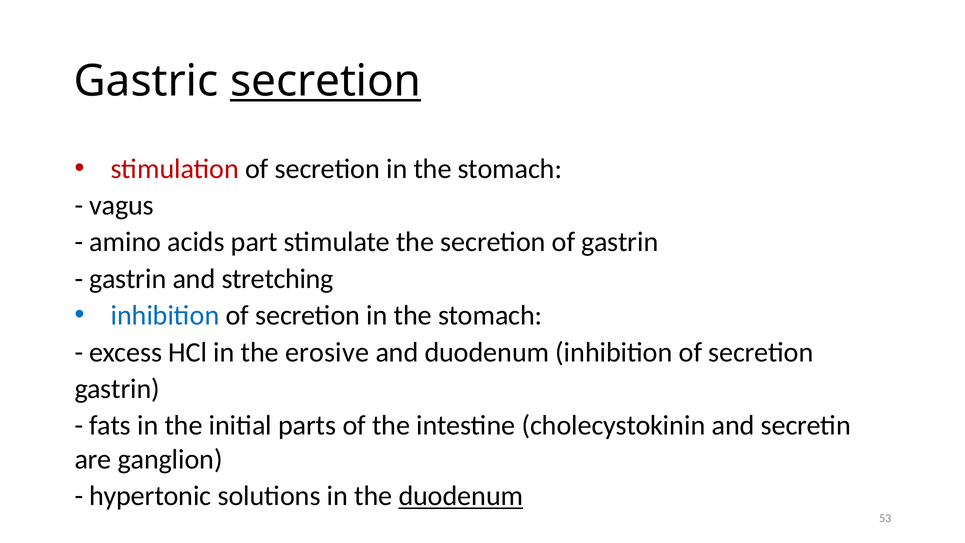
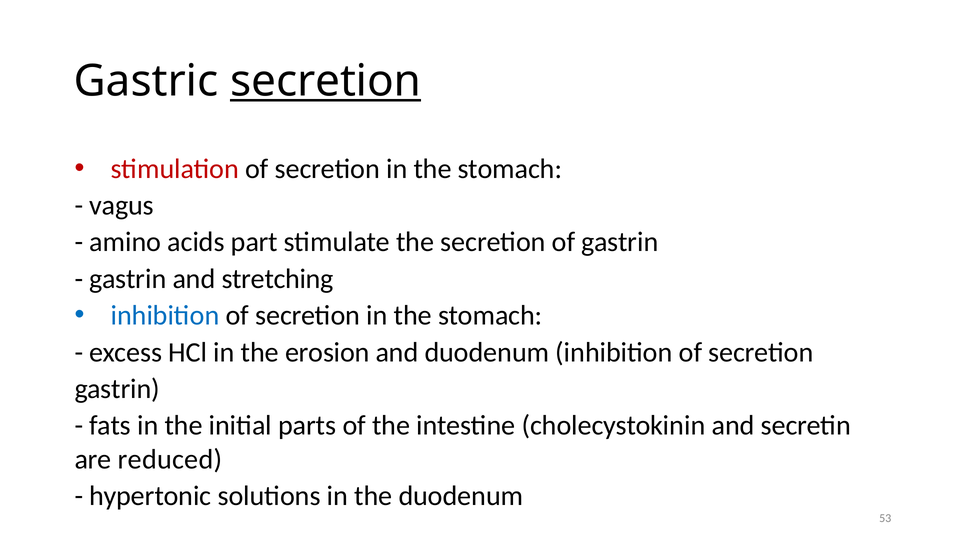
erosive: erosive -> erosion
ganglion: ganglion -> reduced
duodenum at (461, 496) underline: present -> none
